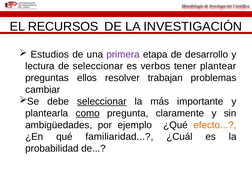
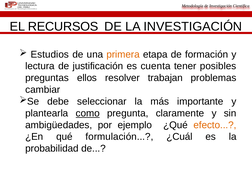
primera colour: purple -> orange
desarrollo: desarrollo -> formación
de seleccionar: seleccionar -> justificación
verbos: verbos -> cuenta
plantear: plantear -> posibles
seleccionar at (102, 101) underline: present -> none
familiaridad: familiaridad -> formulación
